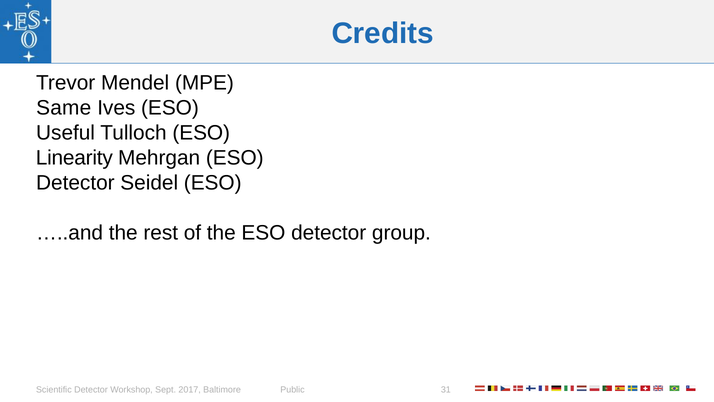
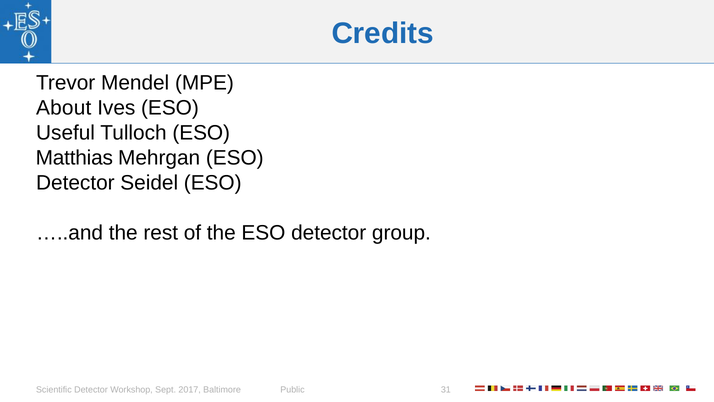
Same: Same -> About
Linearity: Linearity -> Matthias
